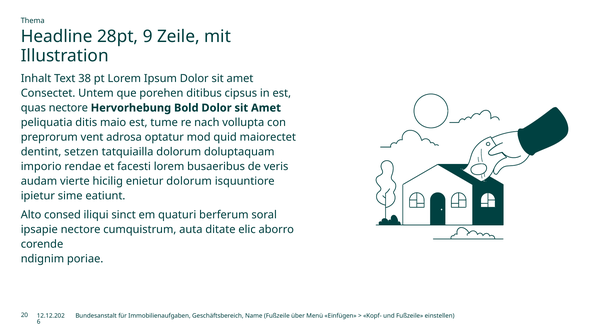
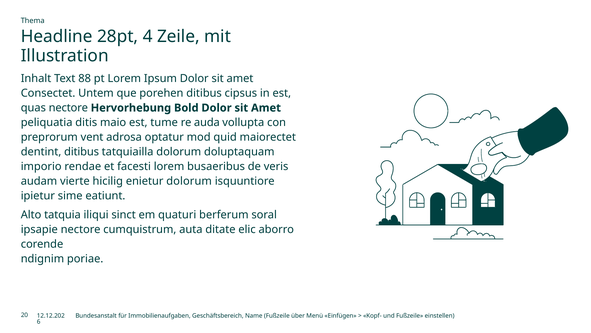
9: 9 -> 4
38: 38 -> 88
nach: nach -> auda
dentint setzen: setzen -> ditibus
consed: consed -> tatquia
